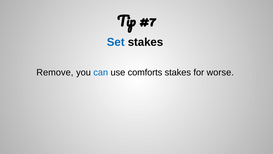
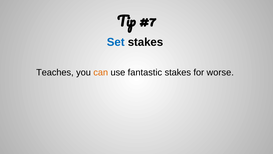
Remove: Remove -> Teaches
can colour: blue -> orange
comforts: comforts -> fantastic
